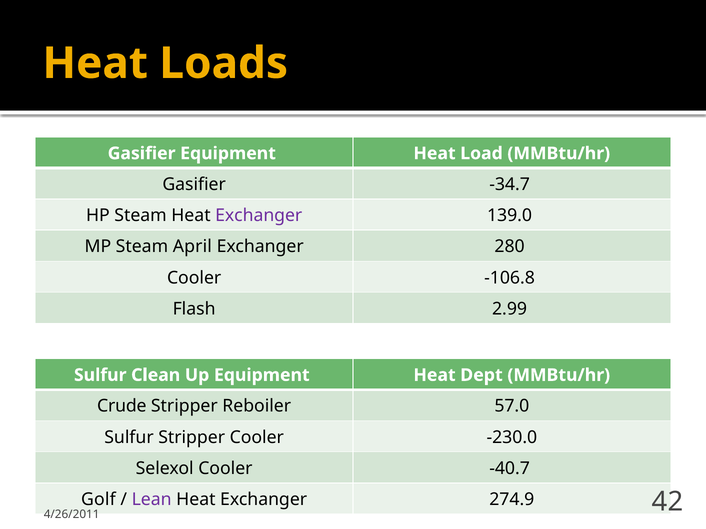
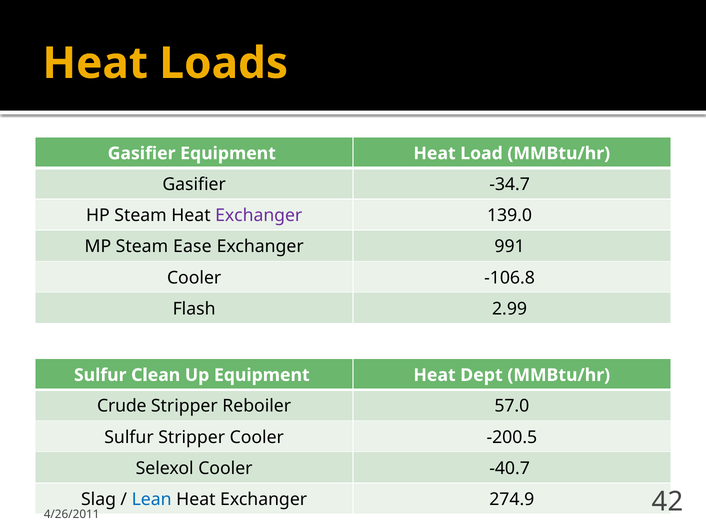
April: April -> Ease
280: 280 -> 991
-230.0: -230.0 -> -200.5
Golf: Golf -> Slag
Lean colour: purple -> blue
